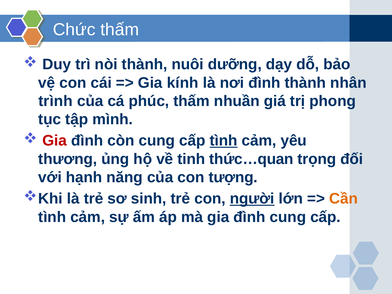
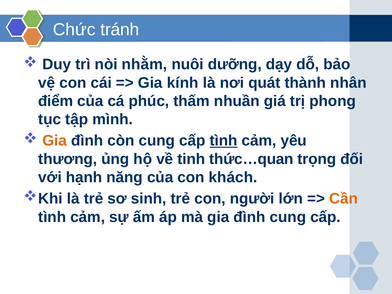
Chức thấm: thấm -> tránh
nòi thành: thành -> nhằm
nơi đình: đình -> quát
trình: trình -> điểm
Gia at (55, 141) colour: red -> orange
tượng: tượng -> khách
người underline: present -> none
